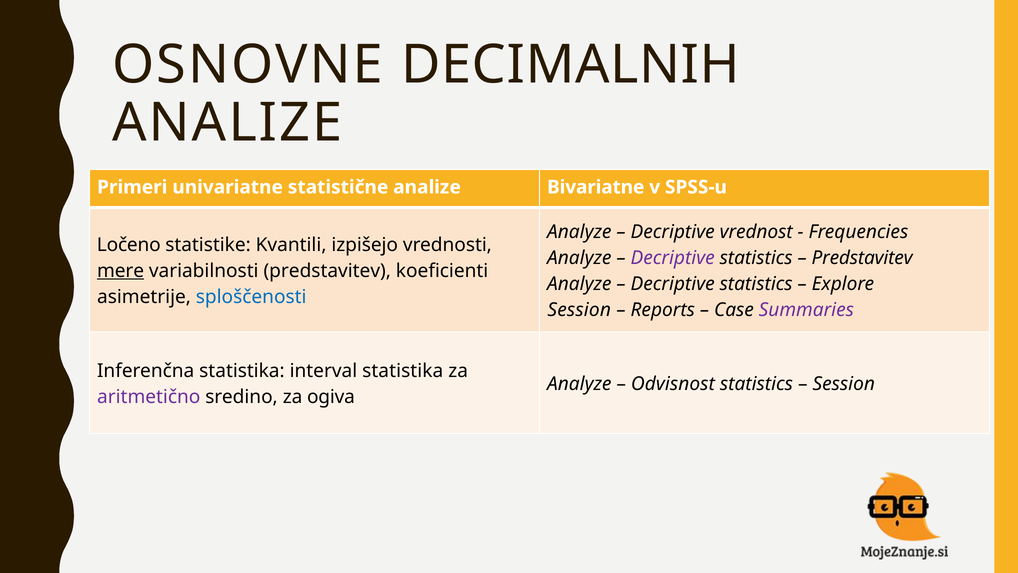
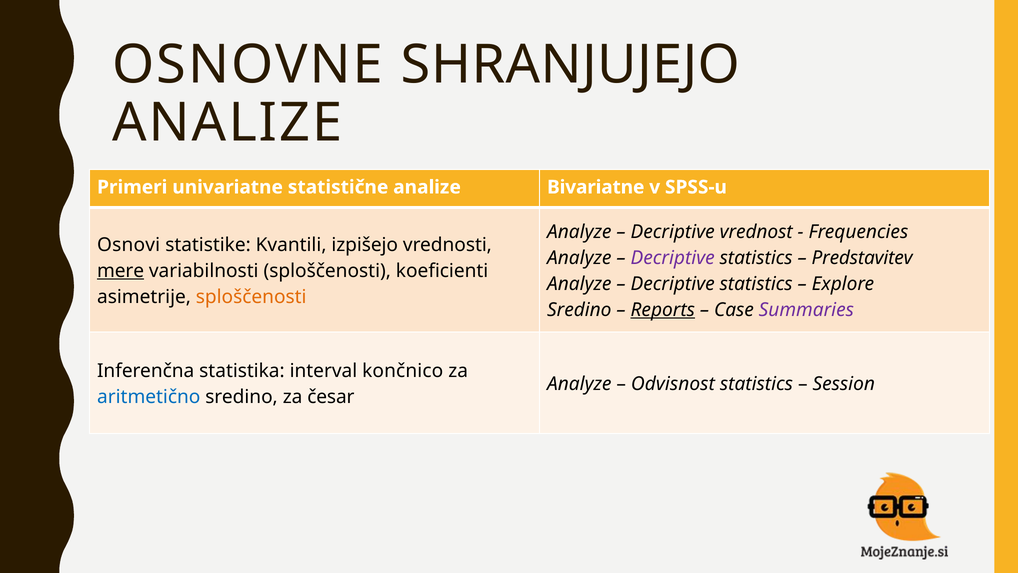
DECIMALNIH: DECIMALNIH -> SHRANJUJEJO
Ločeno: Ločeno -> Osnovi
variabilnosti predstavitev: predstavitev -> sploščenosti
sploščenosti at (251, 297) colour: blue -> orange
Session at (579, 310): Session -> Sredino
Reports underline: none -> present
interval statistika: statistika -> končnico
aritmetično colour: purple -> blue
ogiva: ogiva -> česar
